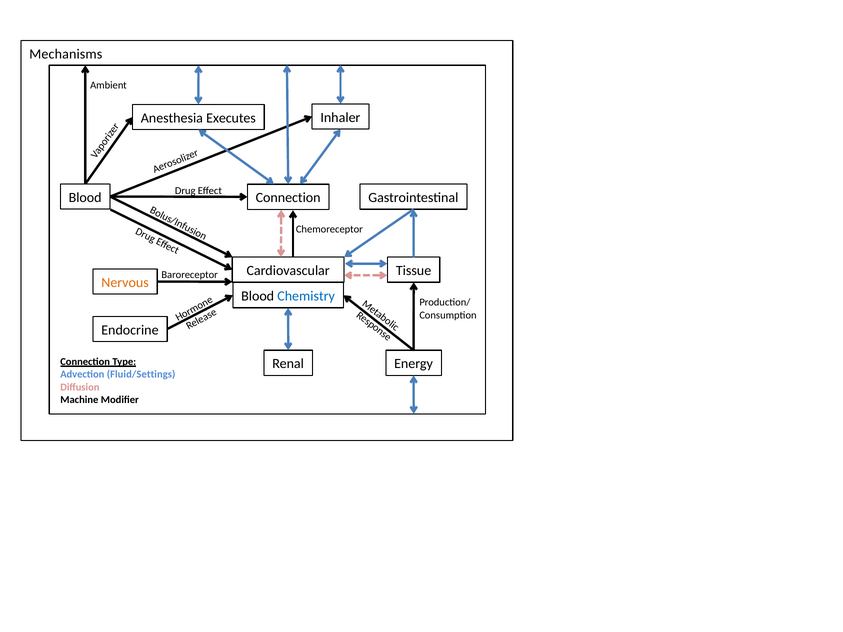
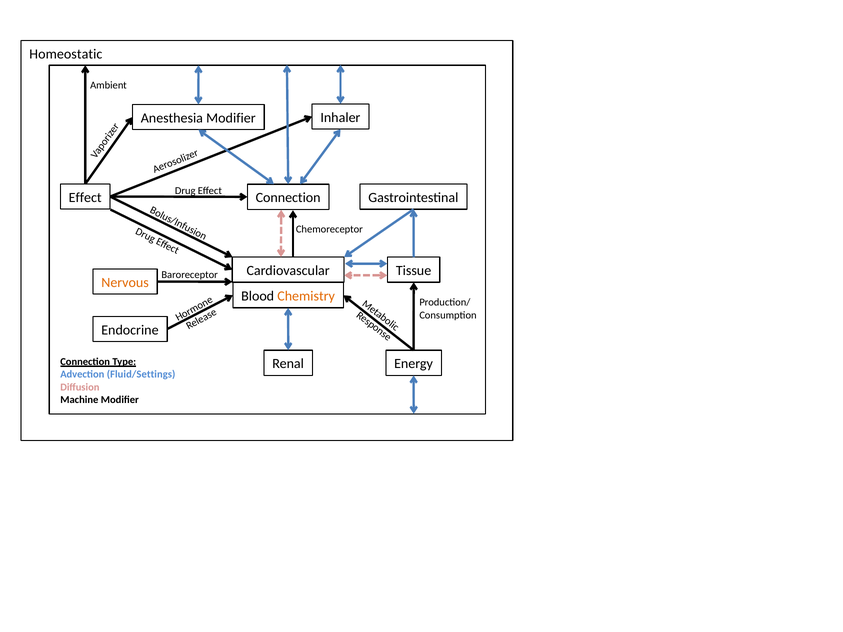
Mechanisms: Mechanisms -> Homeostatic
Anesthesia Executes: Executes -> Modifier
Blood at (85, 198): Blood -> Effect
Chemistry colour: blue -> orange
